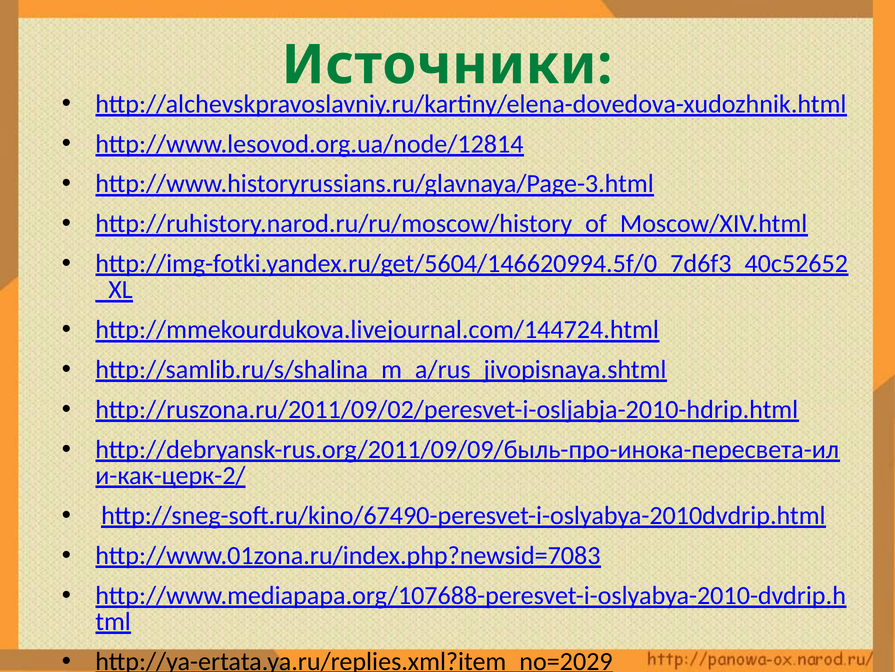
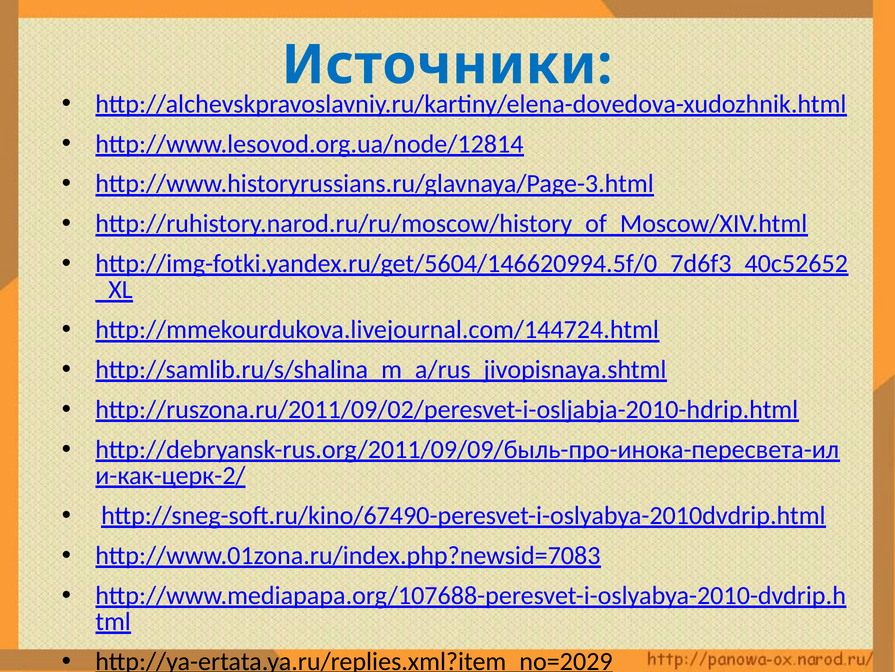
Источники colour: green -> blue
